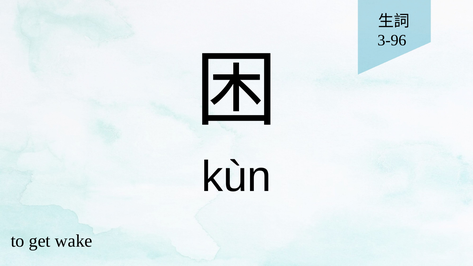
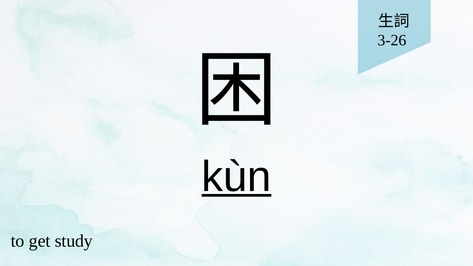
3-96: 3-96 -> 3-26
kùn underline: none -> present
wake: wake -> study
